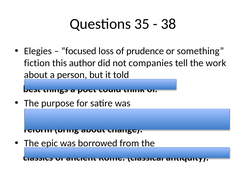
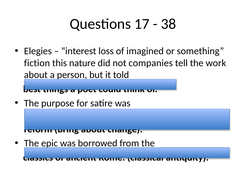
35: 35 -> 17
focused: focused -> interest
prudence: prudence -> imagined
author: author -> nature
